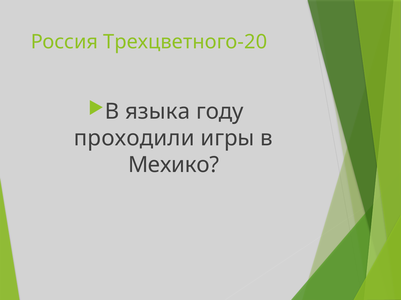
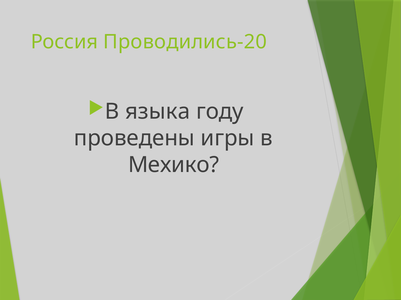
Трехцветного-20: Трехцветного-20 -> Проводились-20
проходили: проходили -> проведены
